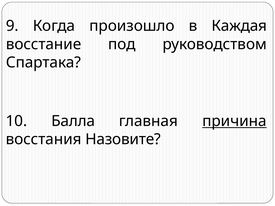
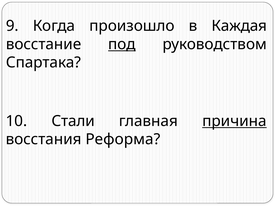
под underline: none -> present
Балла: Балла -> Стали
Назовите: Назовите -> Реформа
